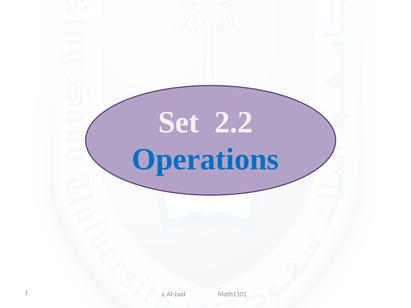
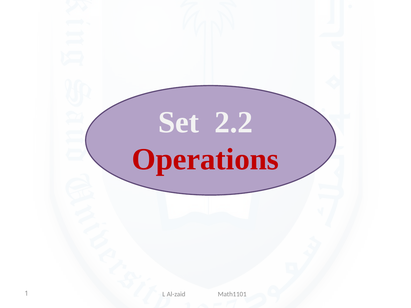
Operations colour: blue -> red
